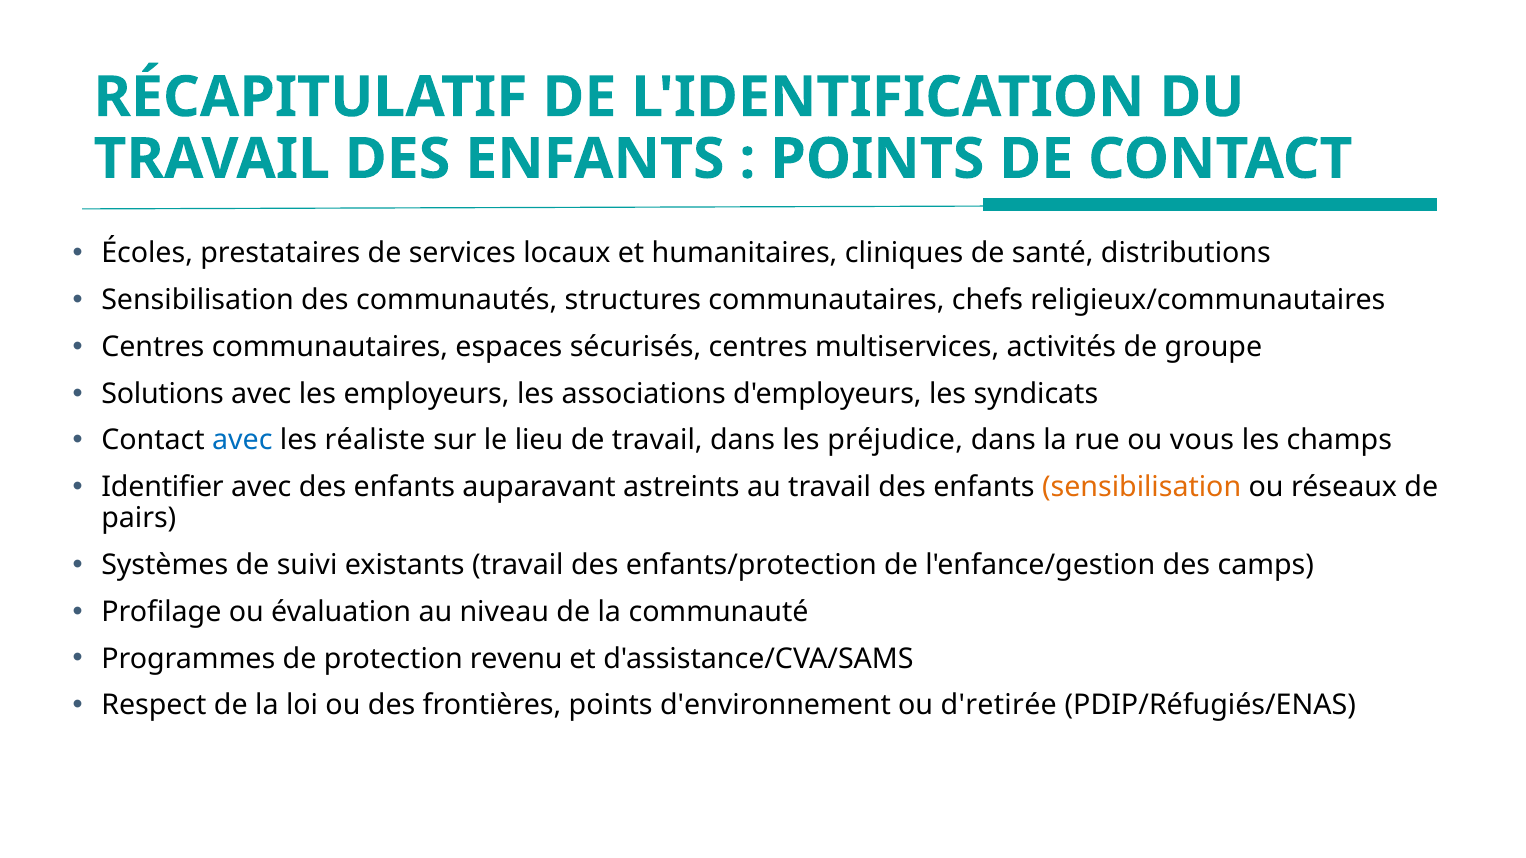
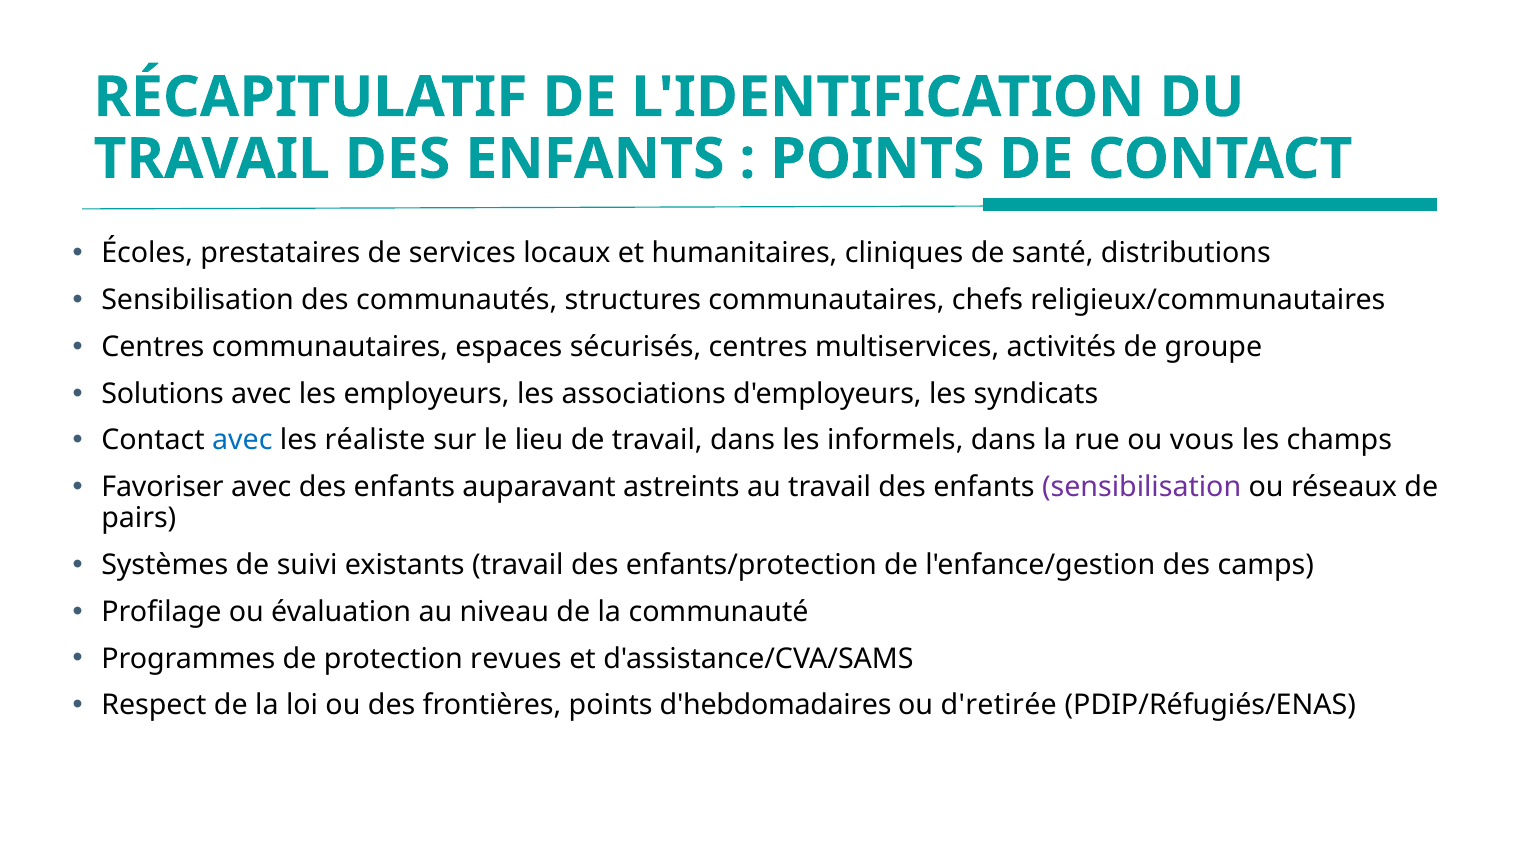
préjudice: préjudice -> informels
Identifier: Identifier -> Favoriser
sensibilisation at (1142, 488) colour: orange -> purple
revenu: revenu -> revues
d'environnement: d'environnement -> d'hebdomadaires
